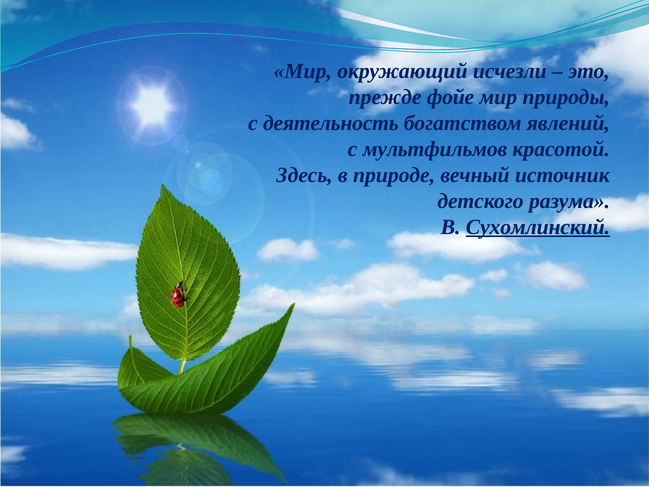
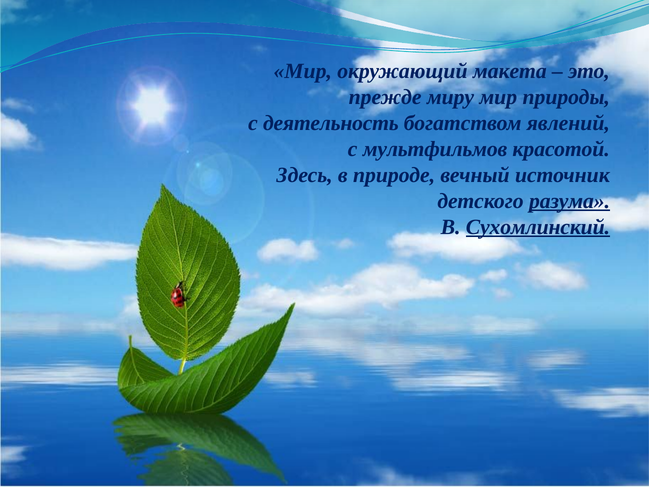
исчезли: исчезли -> макета
фойе: фойе -> миру
разума underline: none -> present
